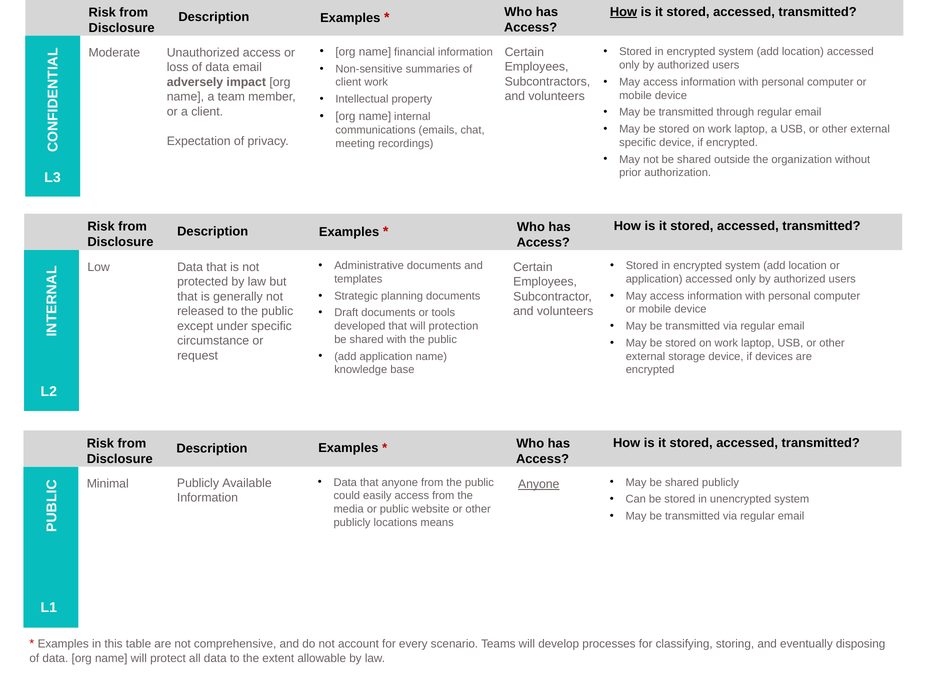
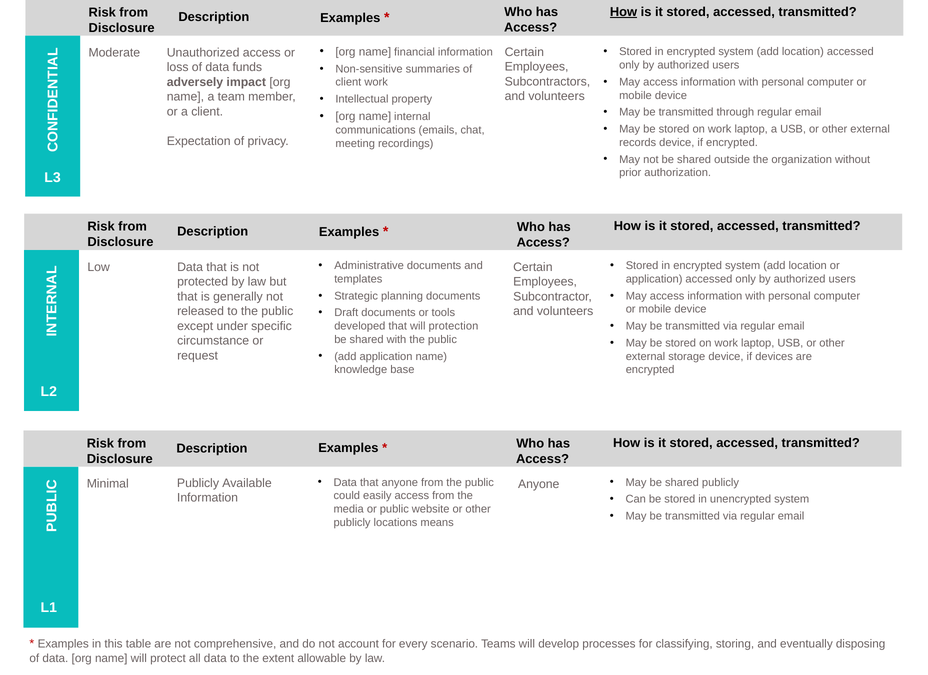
data email: email -> funds
specific at (638, 142): specific -> records
Anyone at (539, 484) underline: present -> none
